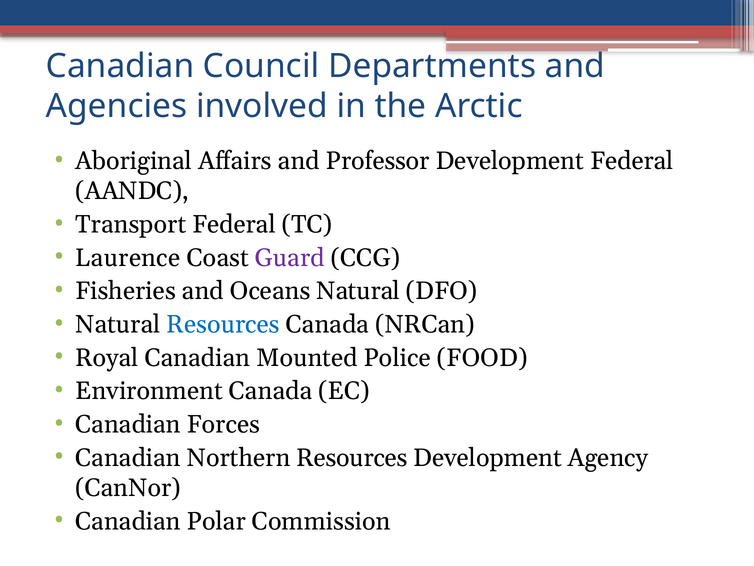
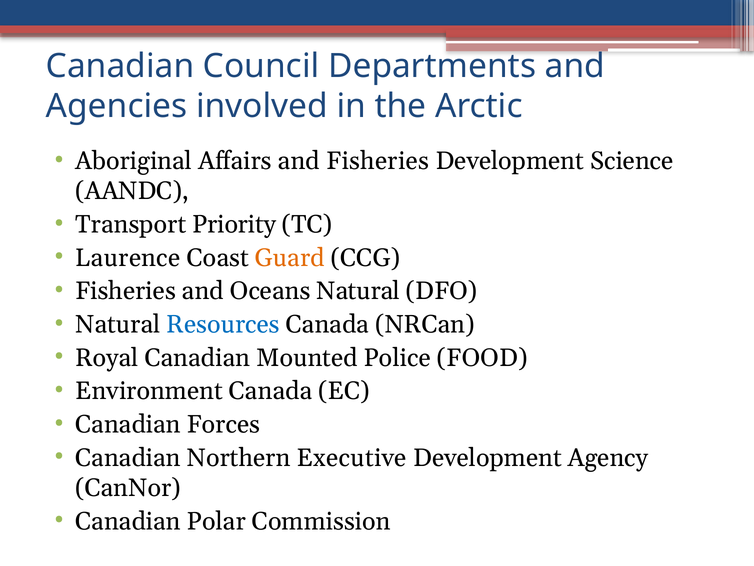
and Professor: Professor -> Fisheries
Development Federal: Federal -> Science
Transport Federal: Federal -> Priority
Guard colour: purple -> orange
Northern Resources: Resources -> Executive
